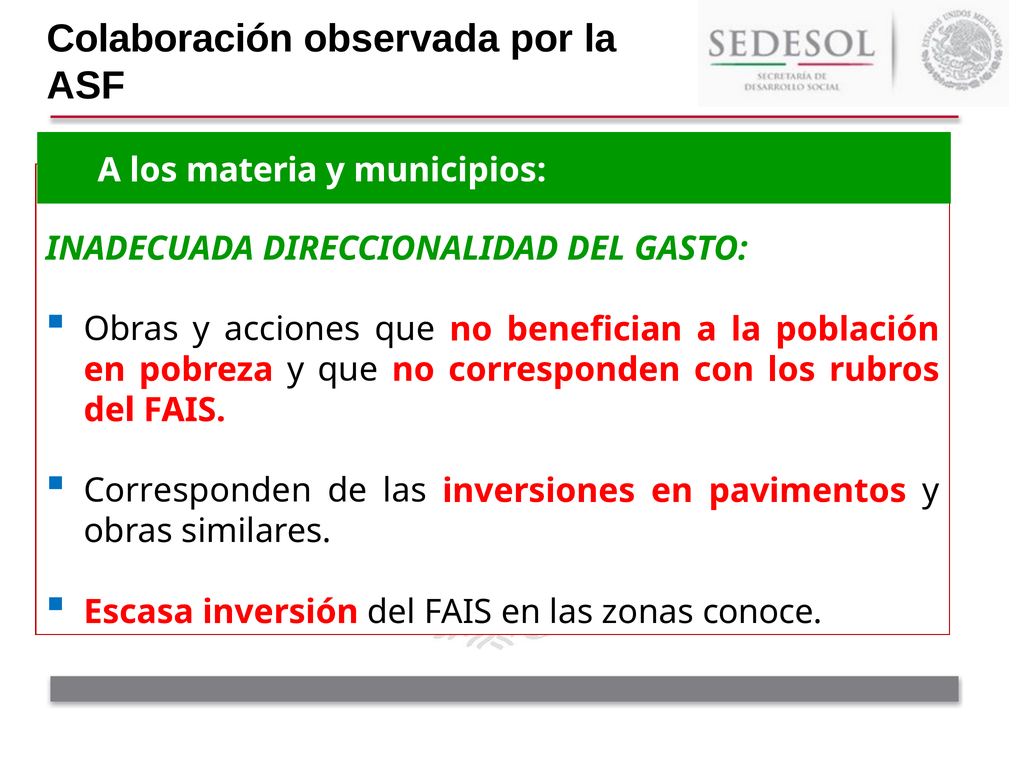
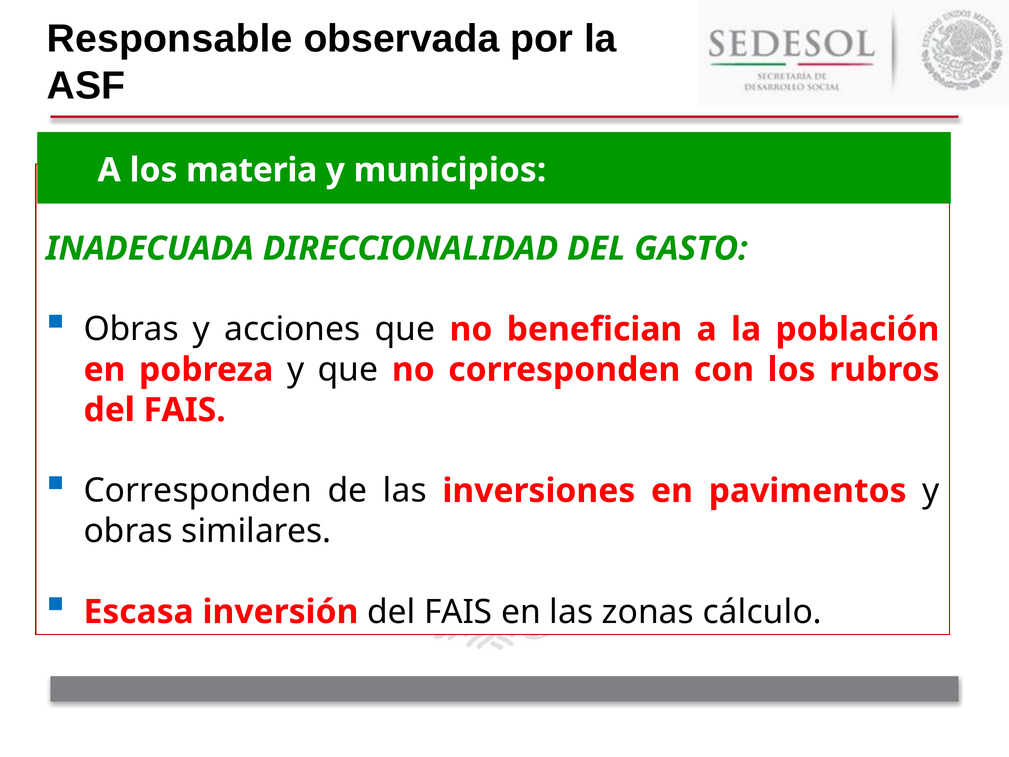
Colaboración: Colaboración -> Responsable
conoce: conoce -> cálculo
